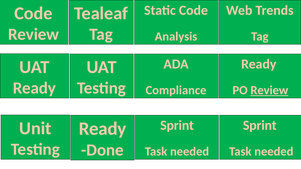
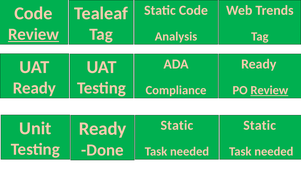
Review at (33, 34) underline: none -> present
Sprint at (177, 126): Sprint -> Static
Sprint at (260, 126): Sprint -> Static
